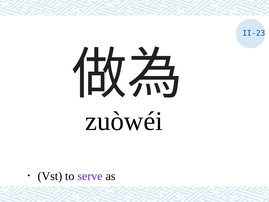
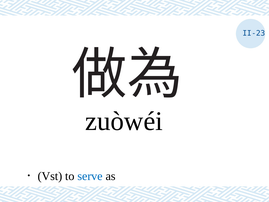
serve colour: purple -> blue
